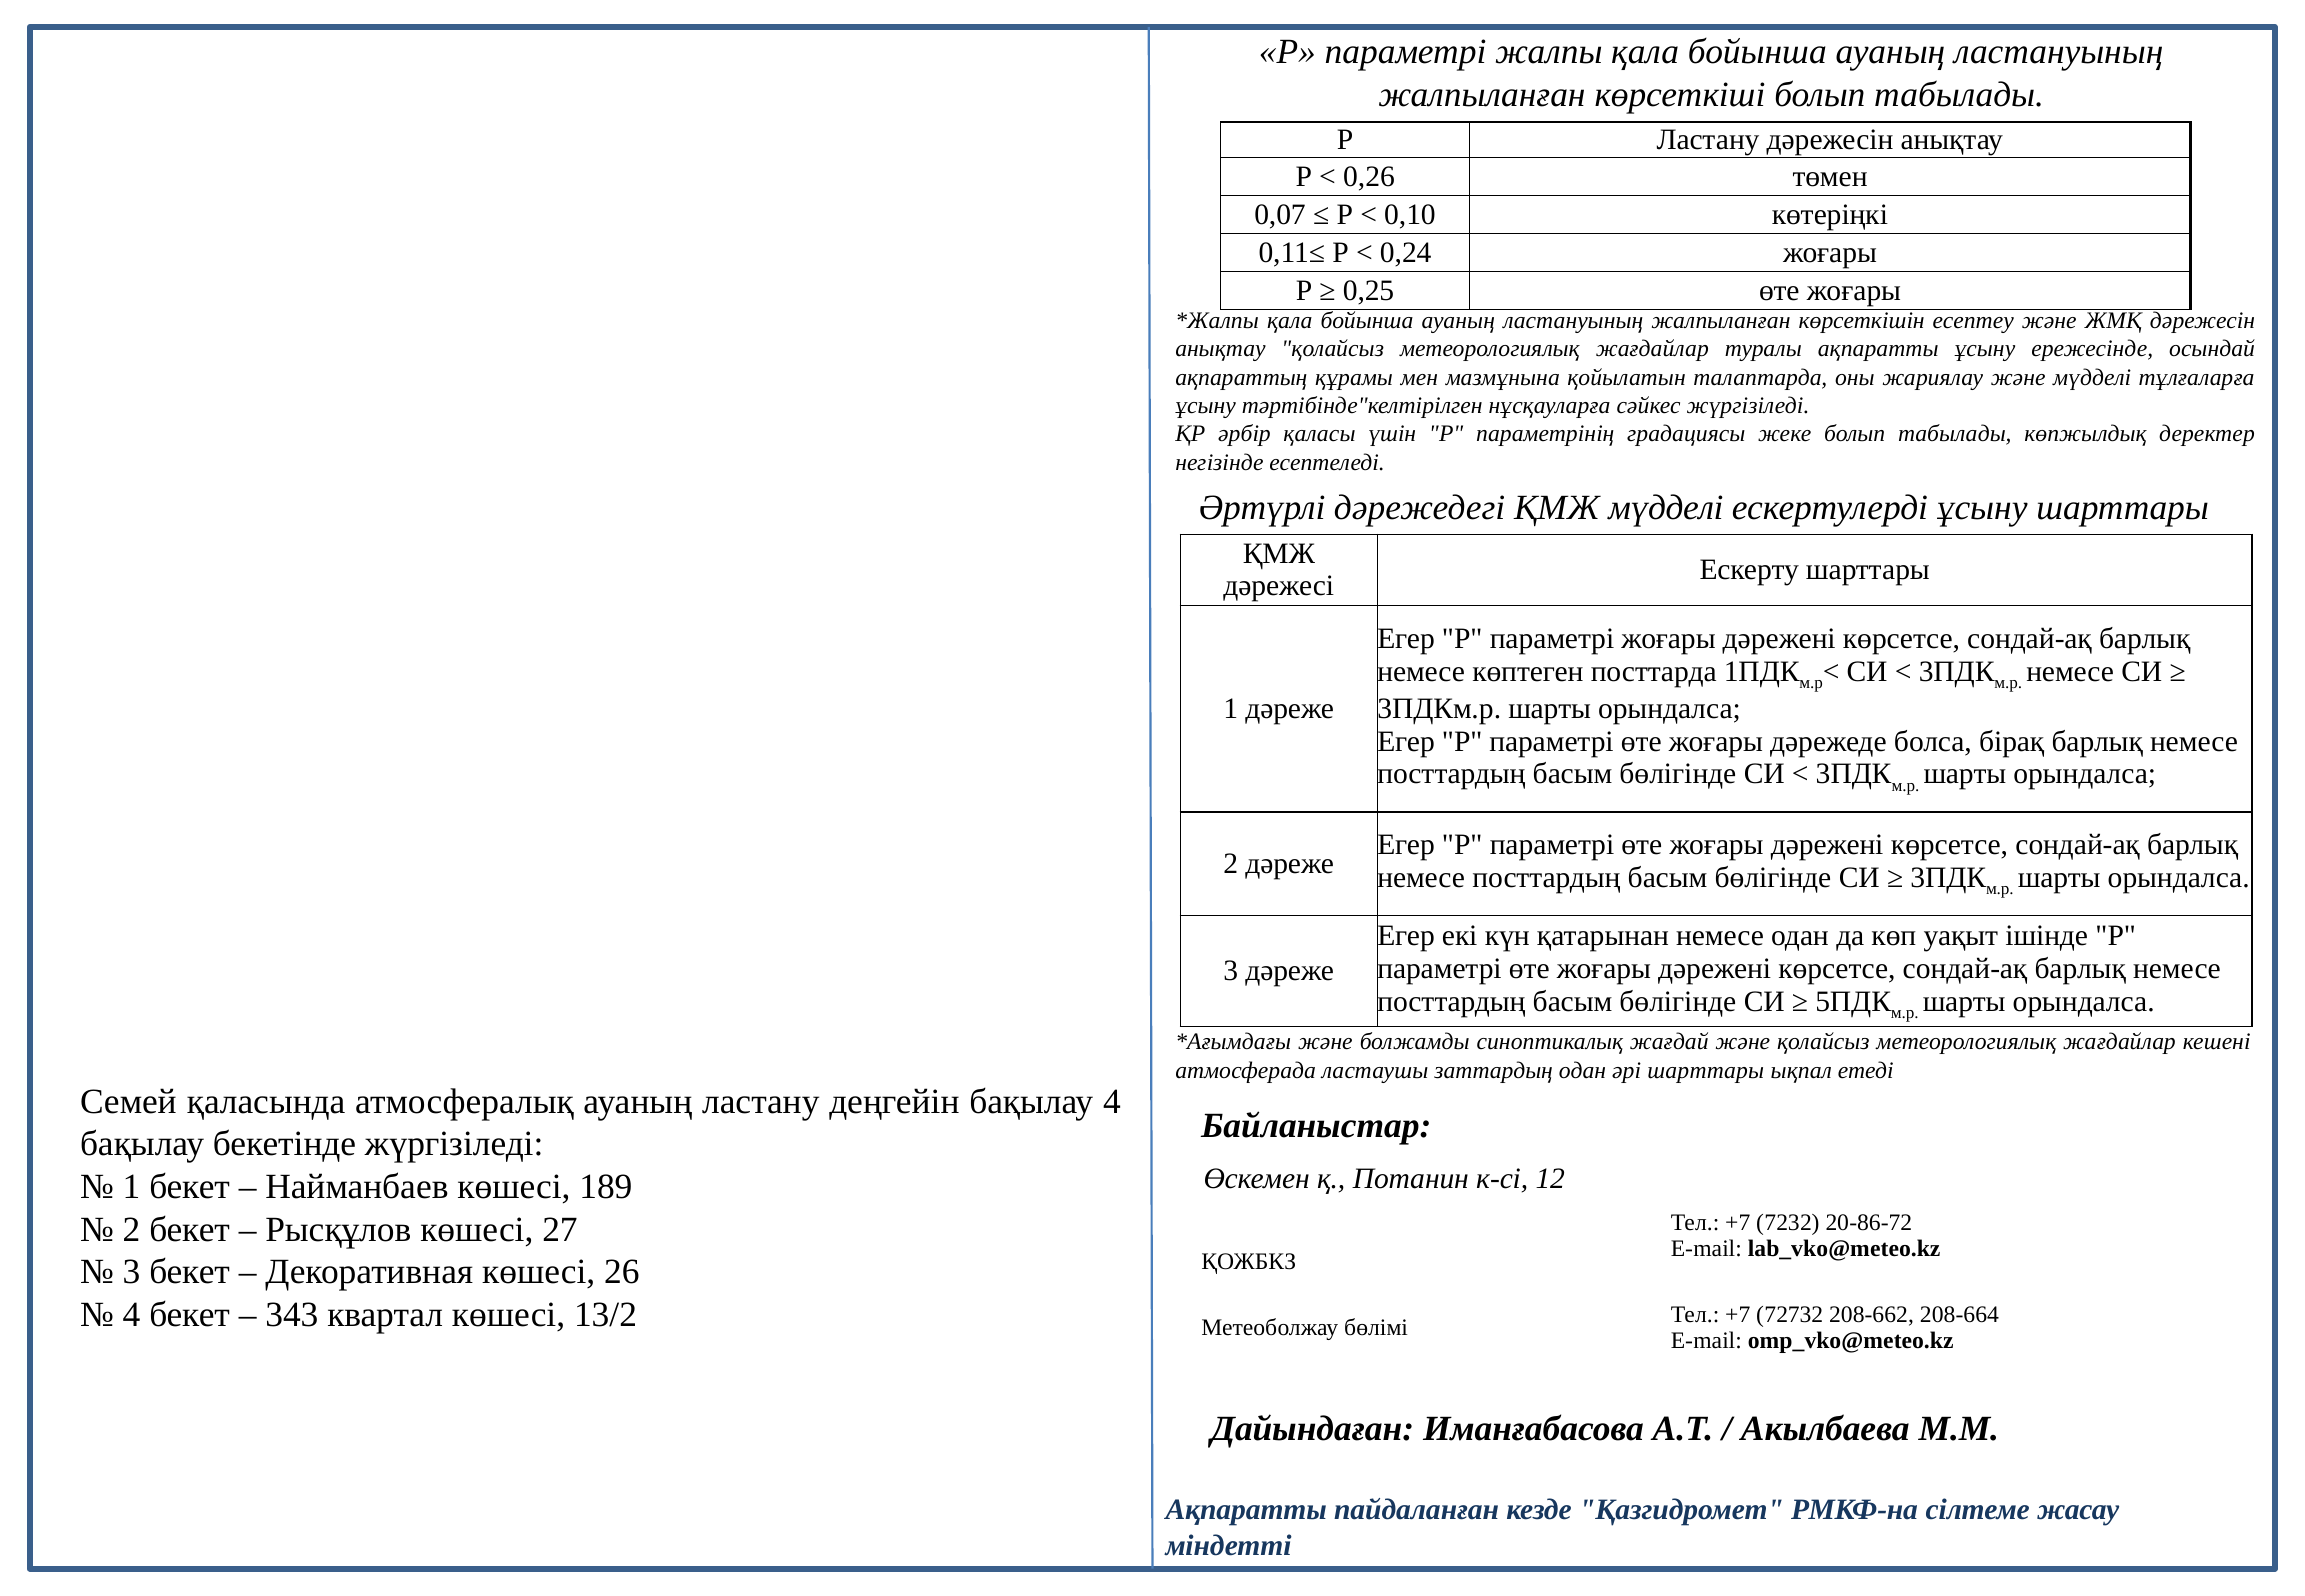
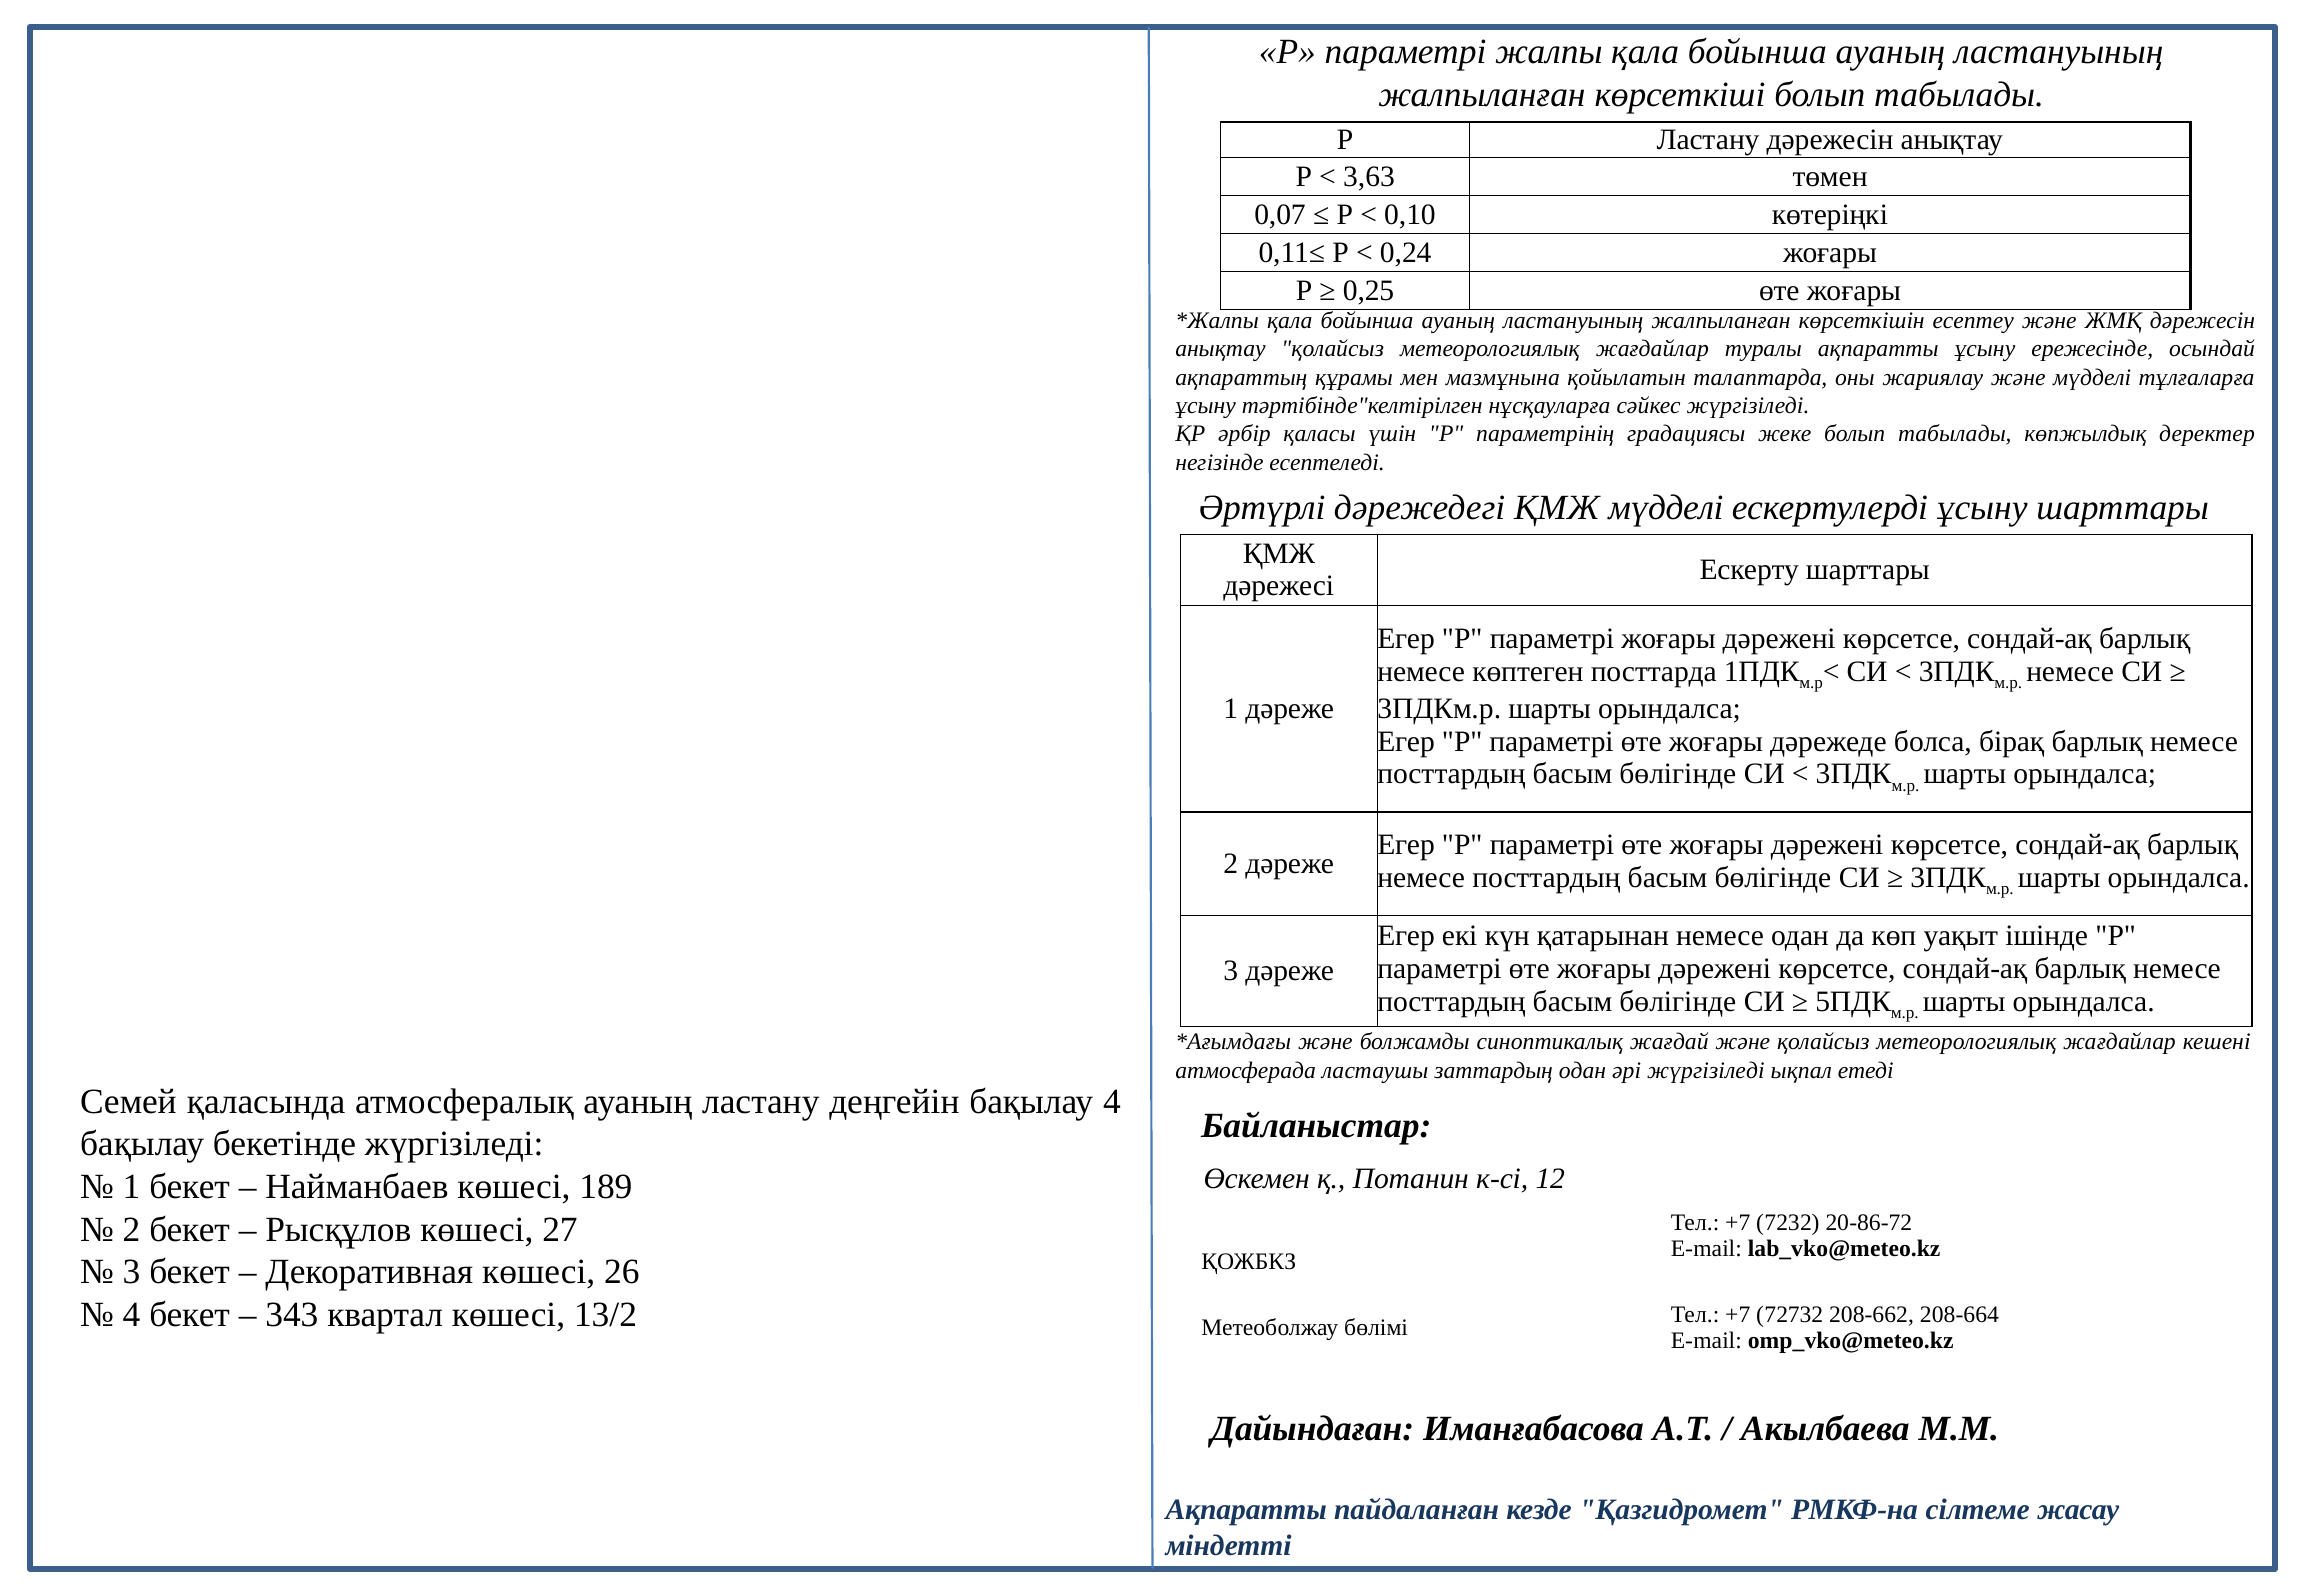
0,26: 0,26 -> 3,63
әрі шарттары: шарттары -> жүргізіледі
